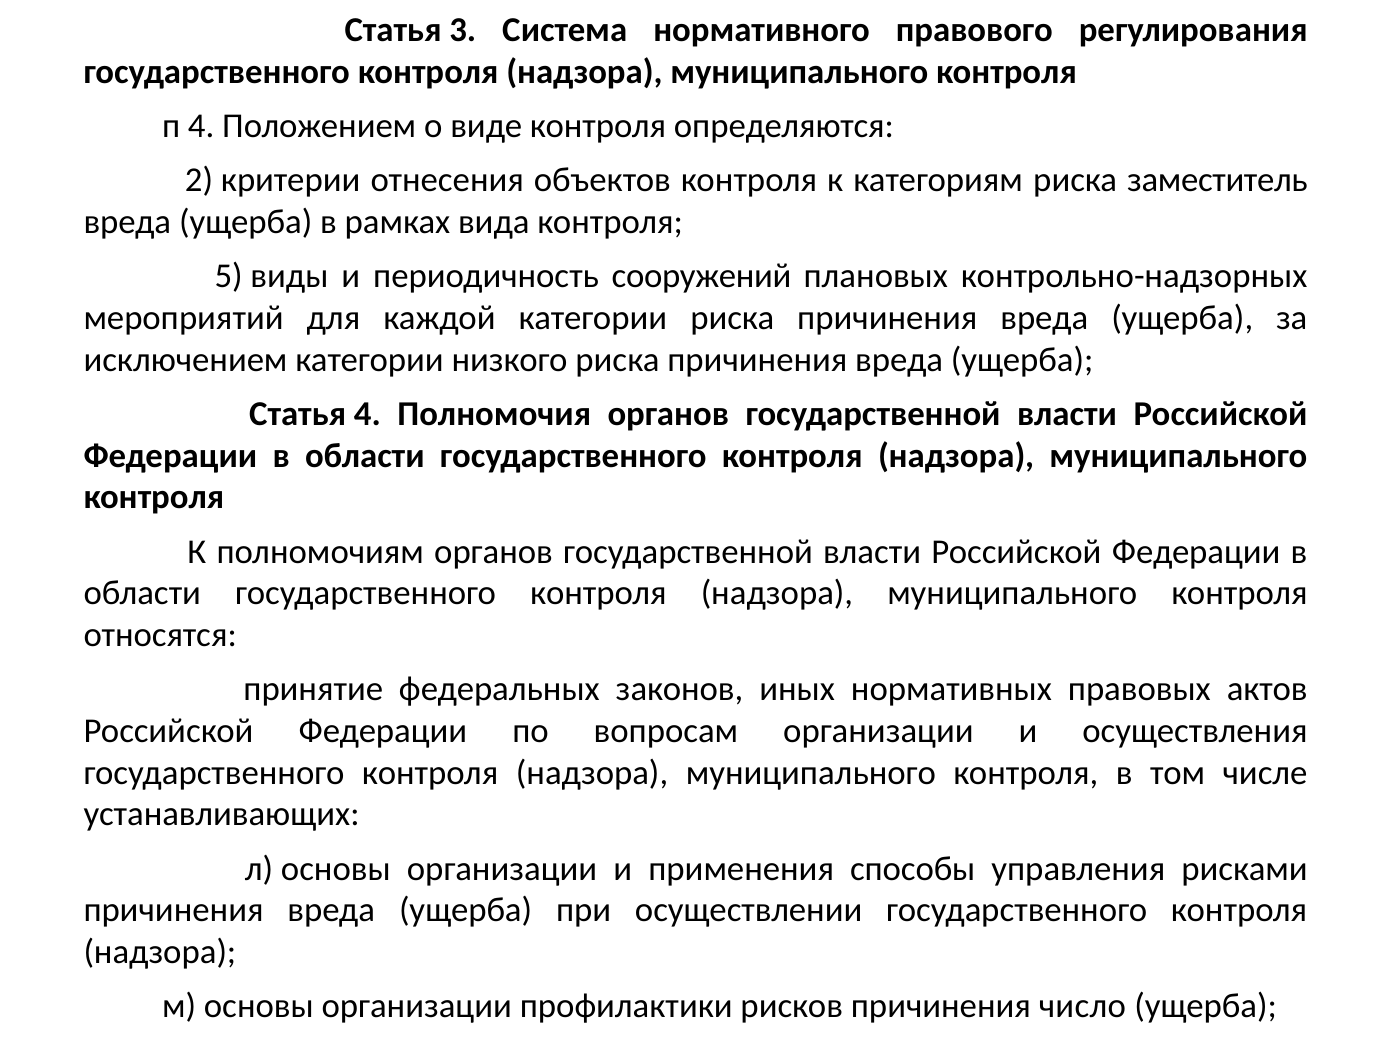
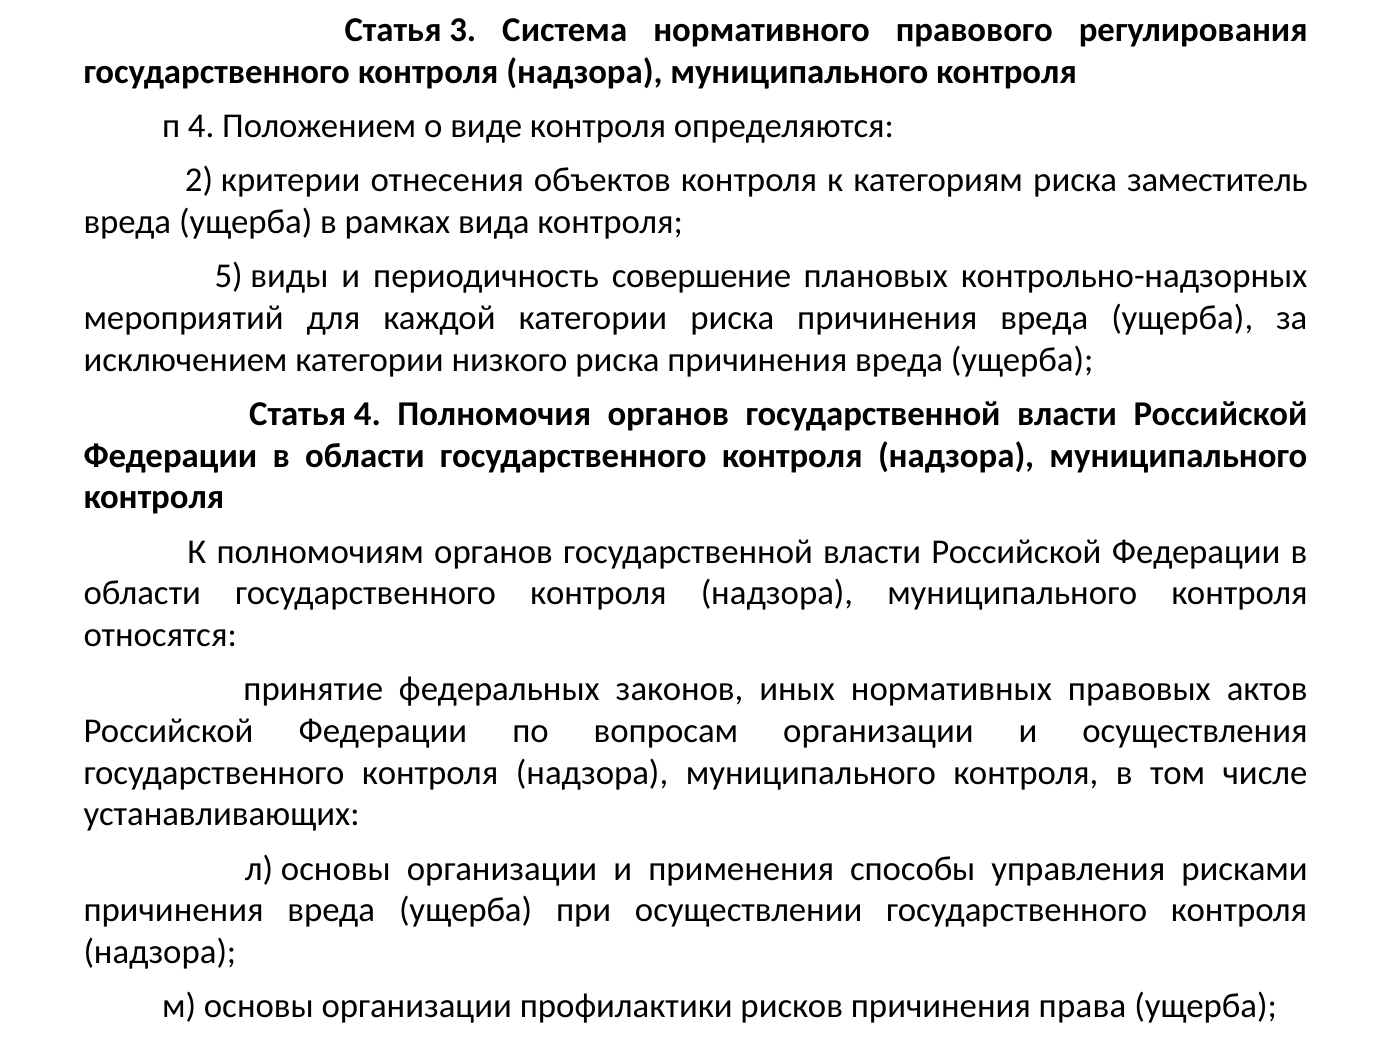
сооружений: сооружений -> совершение
число: число -> права
